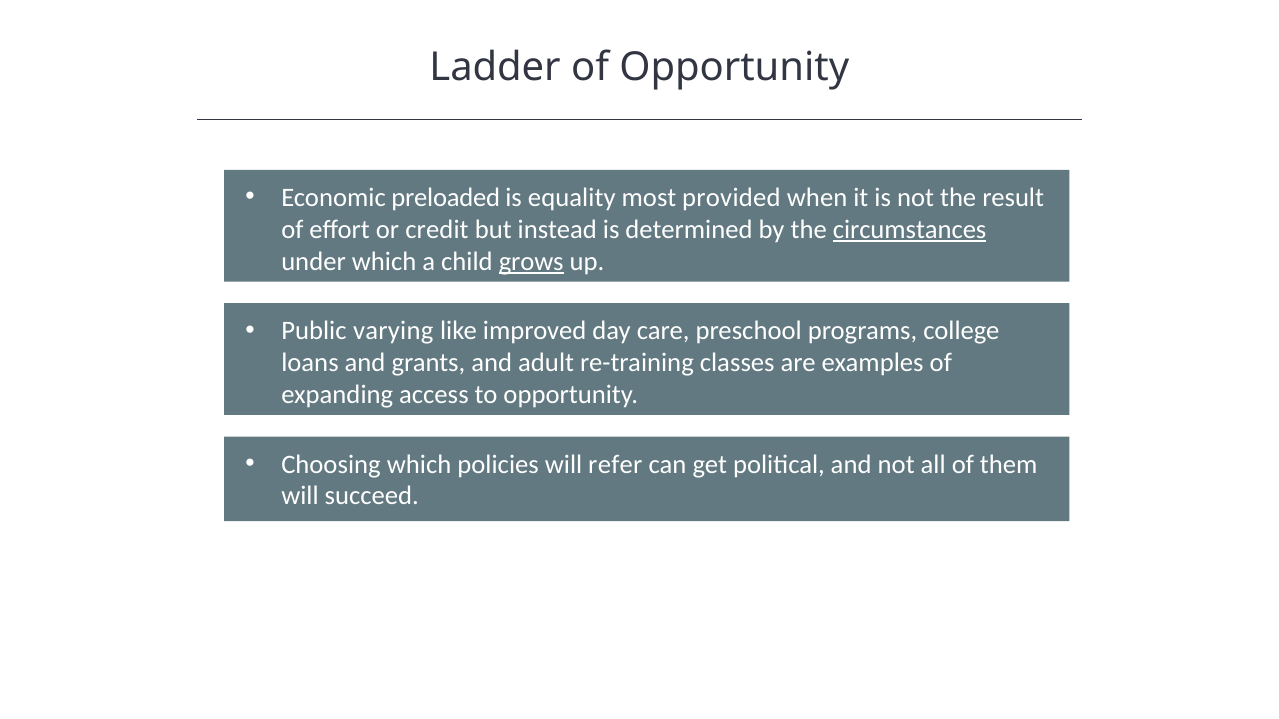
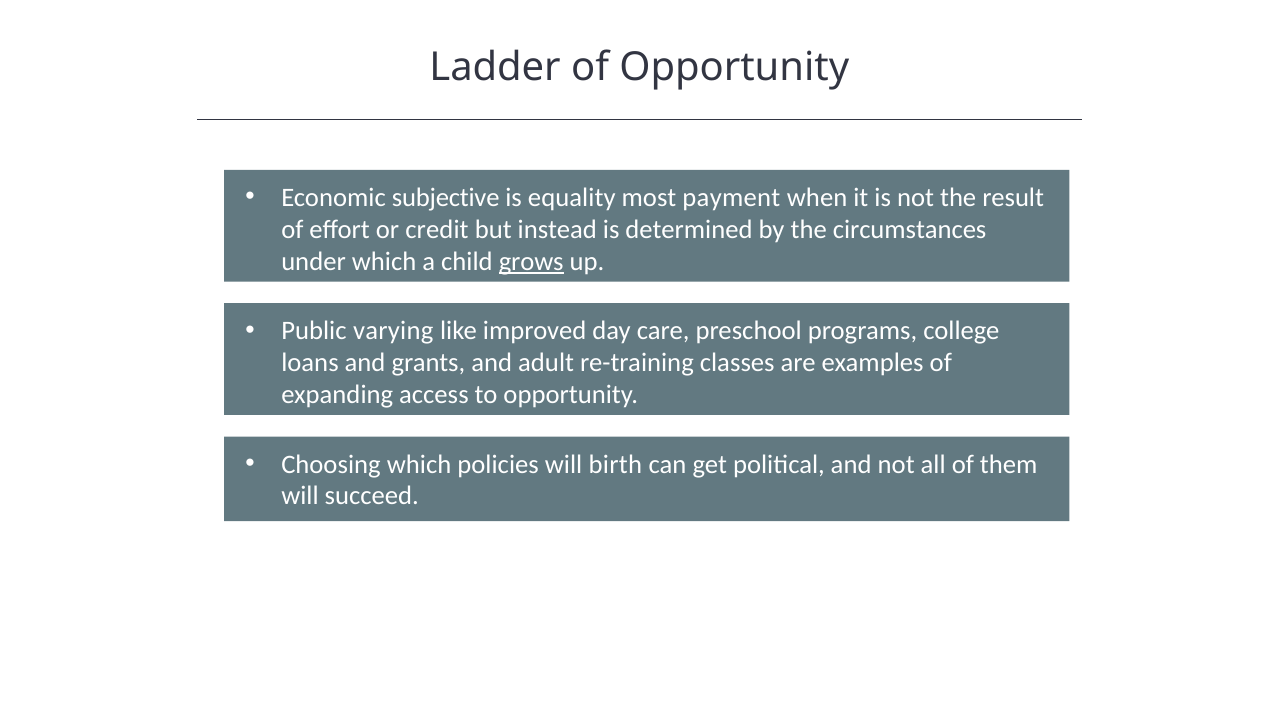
preloaded: preloaded -> subjective
provided: provided -> payment
circumstances underline: present -> none
refer: refer -> birth
